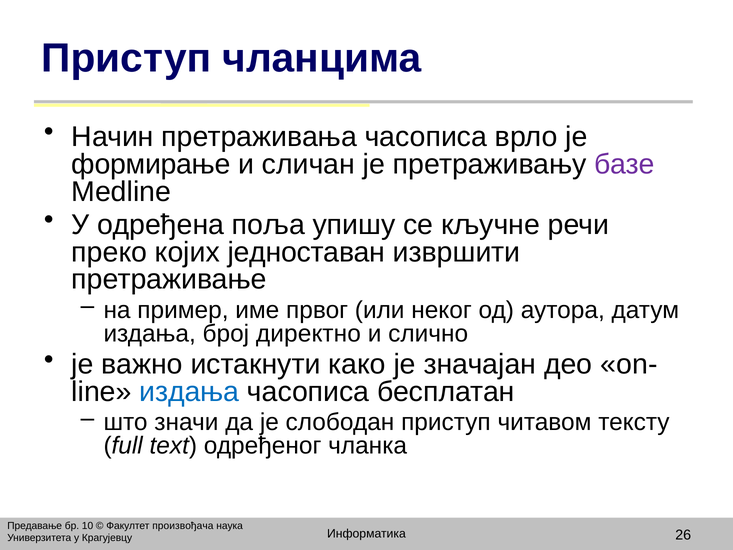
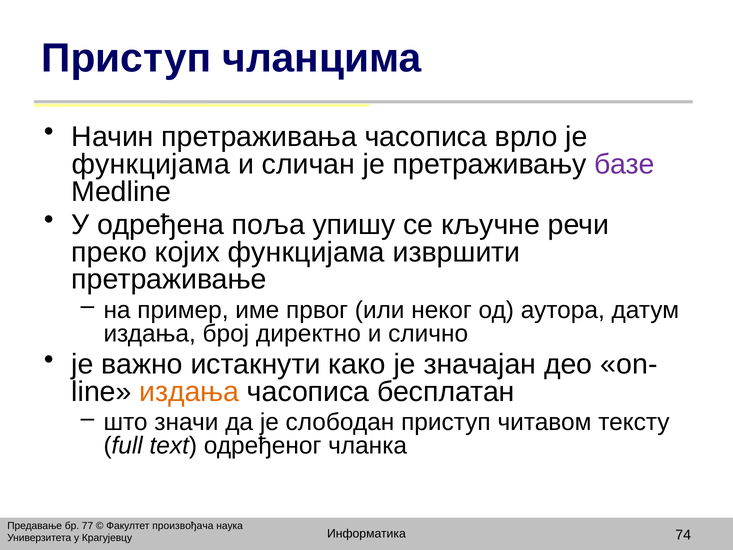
формирање at (151, 164): формирање -> функцијама
којих једноставан: једноставан -> функцијама
издања at (189, 392) colour: blue -> orange
10: 10 -> 77
26: 26 -> 74
